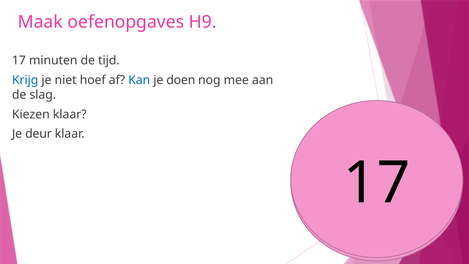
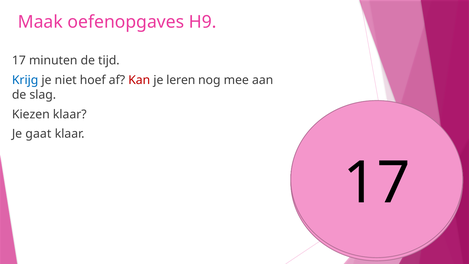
Kan colour: blue -> red
doen: doen -> leren
deur: deur -> gaat
